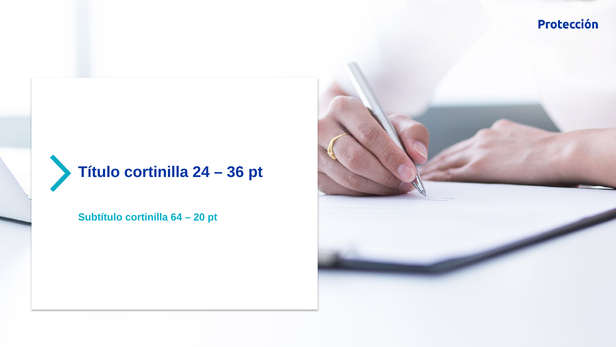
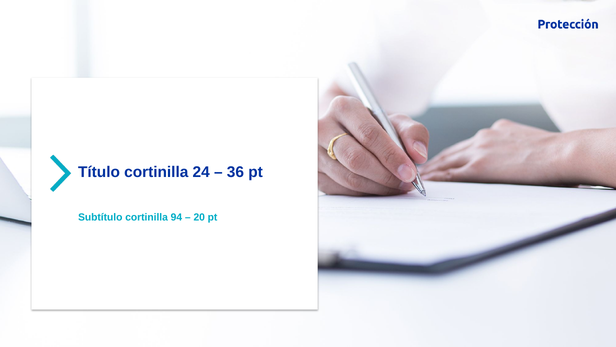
64: 64 -> 94
